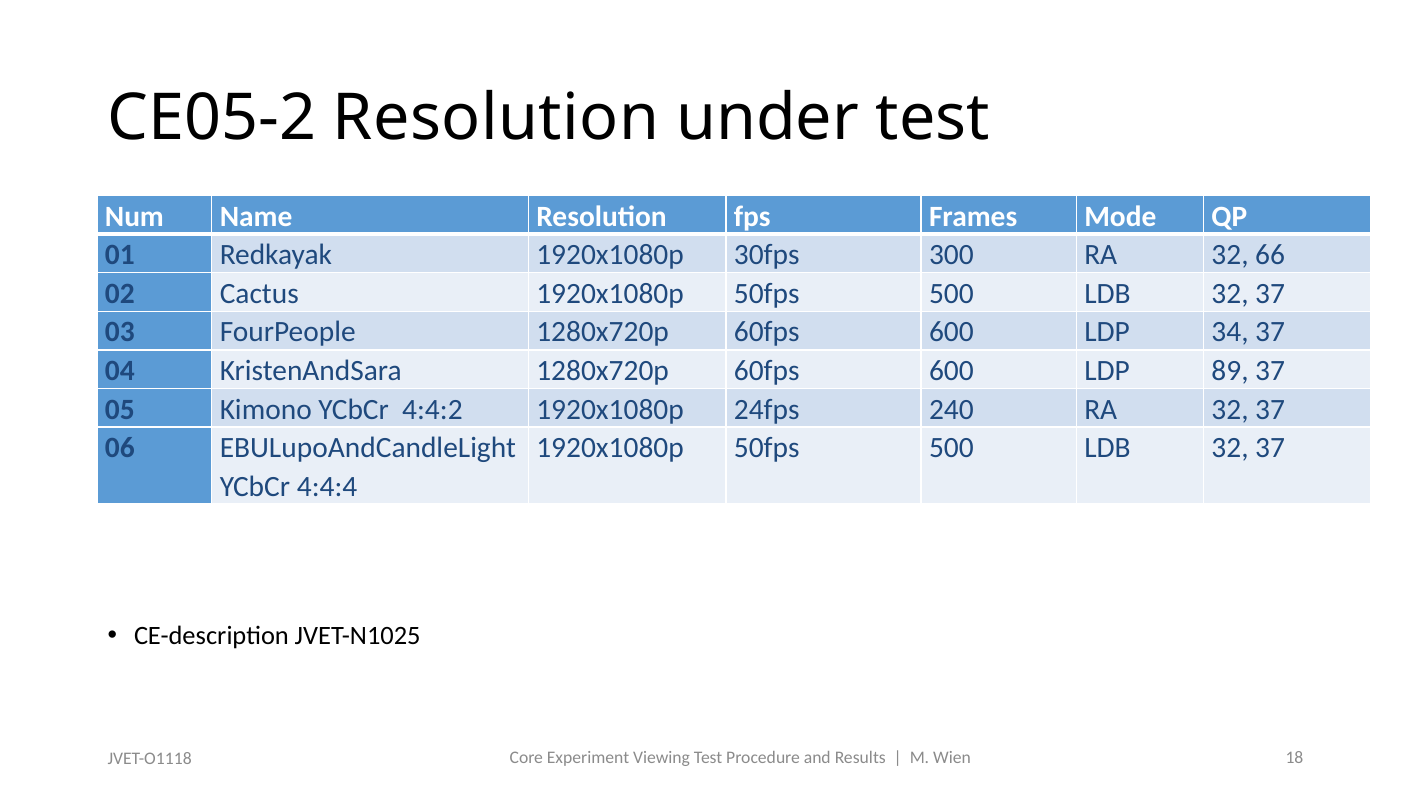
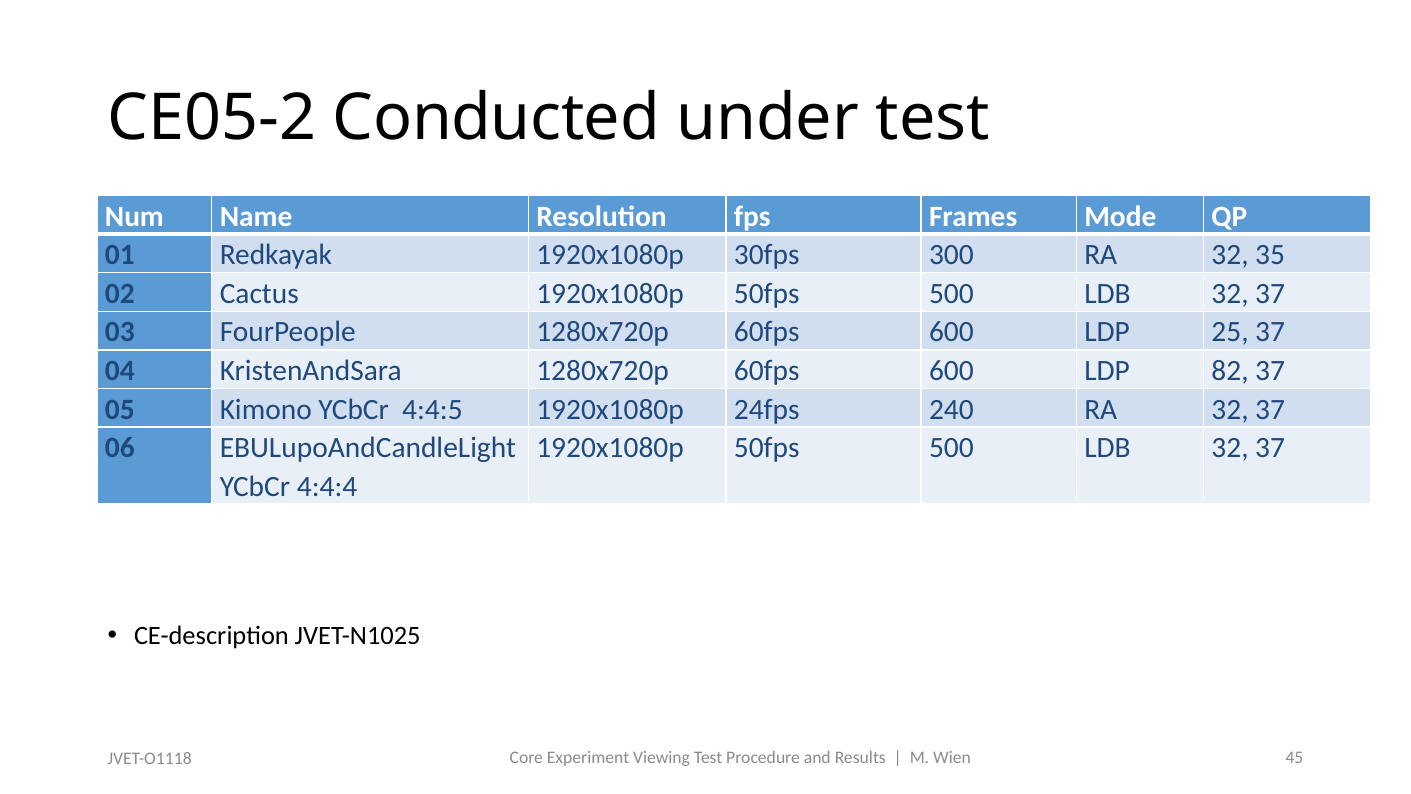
CE05-2 Resolution: Resolution -> Conducted
66: 66 -> 35
34: 34 -> 25
89: 89 -> 82
4:4:2: 4:4:2 -> 4:4:5
18: 18 -> 45
